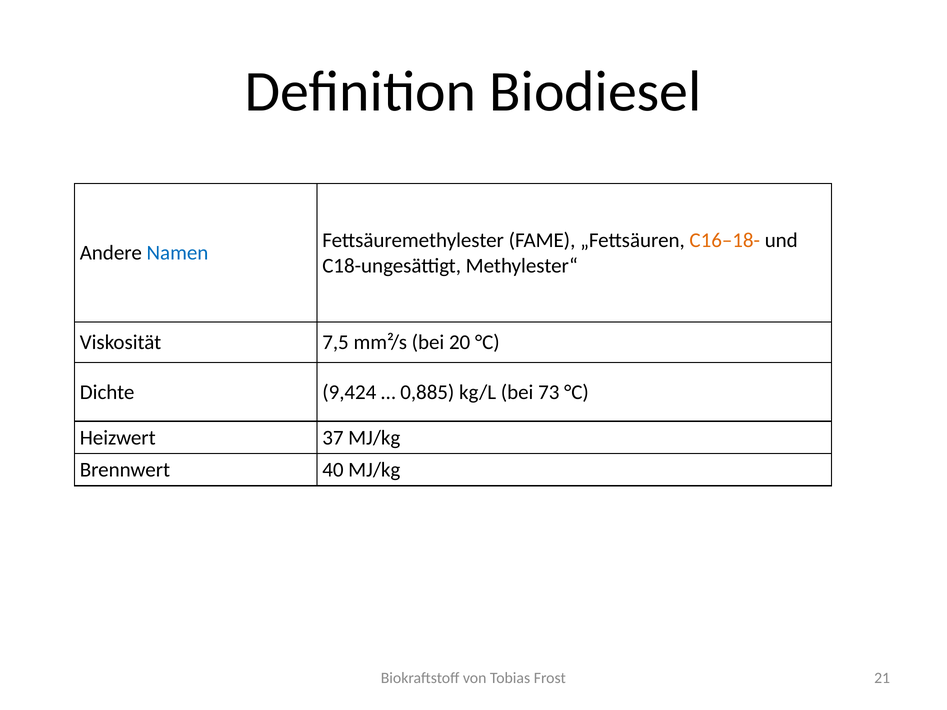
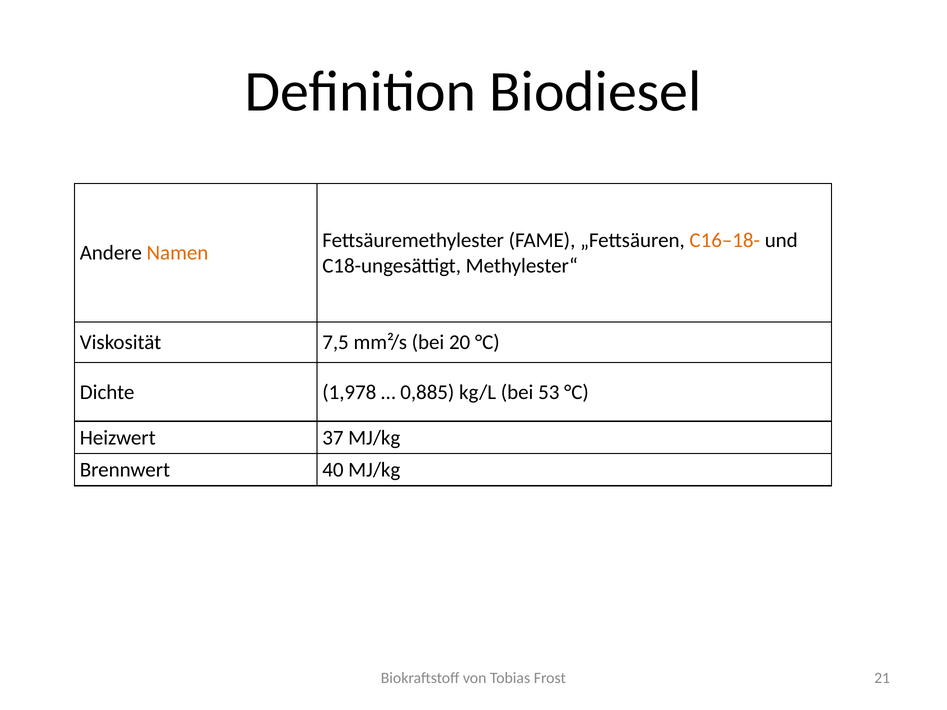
Namen colour: blue -> orange
9,424: 9,424 -> 1,978
73: 73 -> 53
